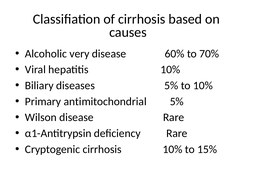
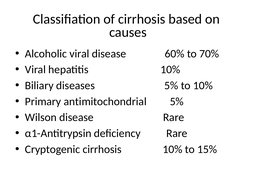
Alcoholic very: very -> viral
